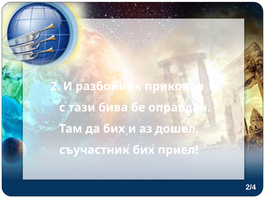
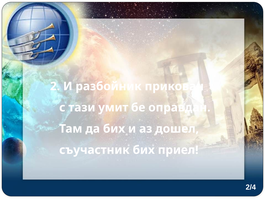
бива: бива -> умит
